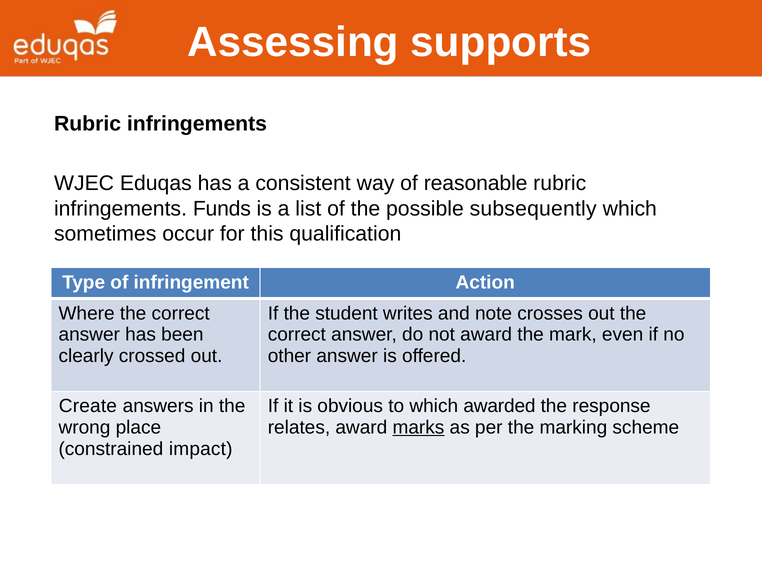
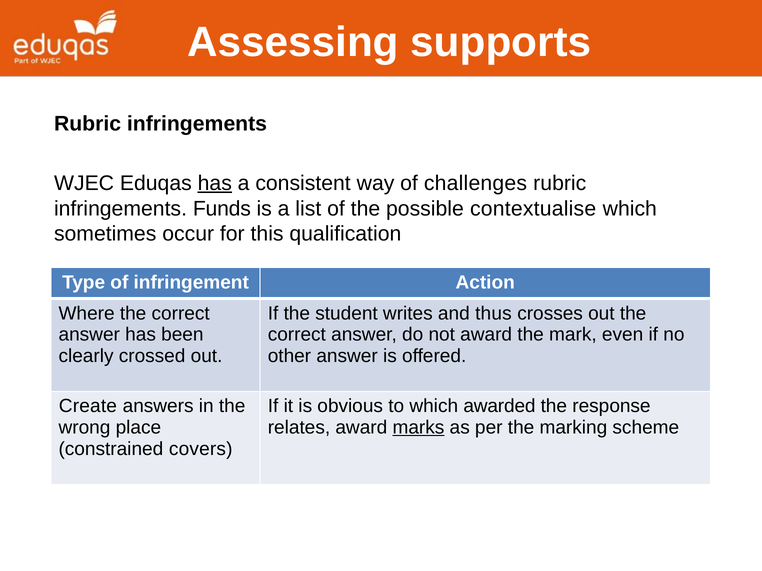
has at (215, 183) underline: none -> present
reasonable: reasonable -> challenges
subsequently: subsequently -> contextualise
note: note -> thus
impact: impact -> covers
